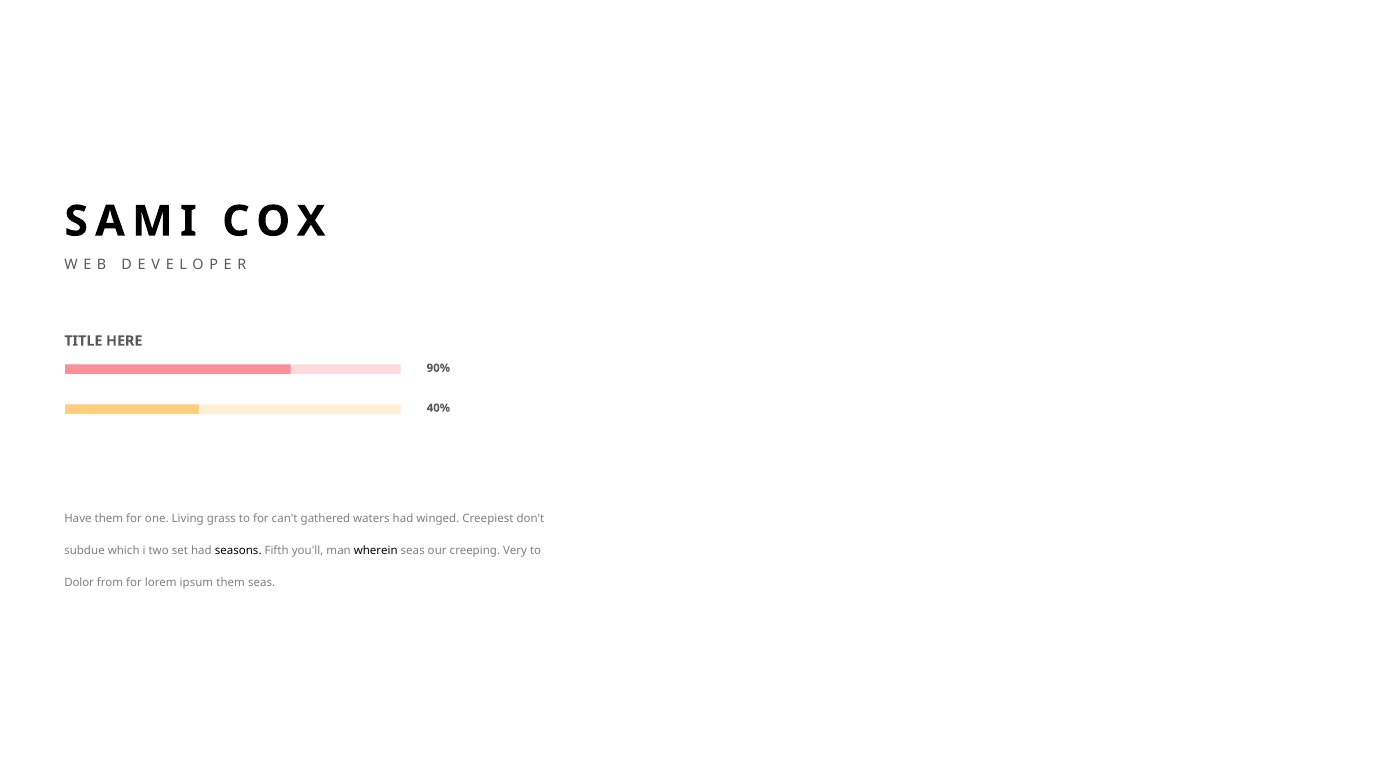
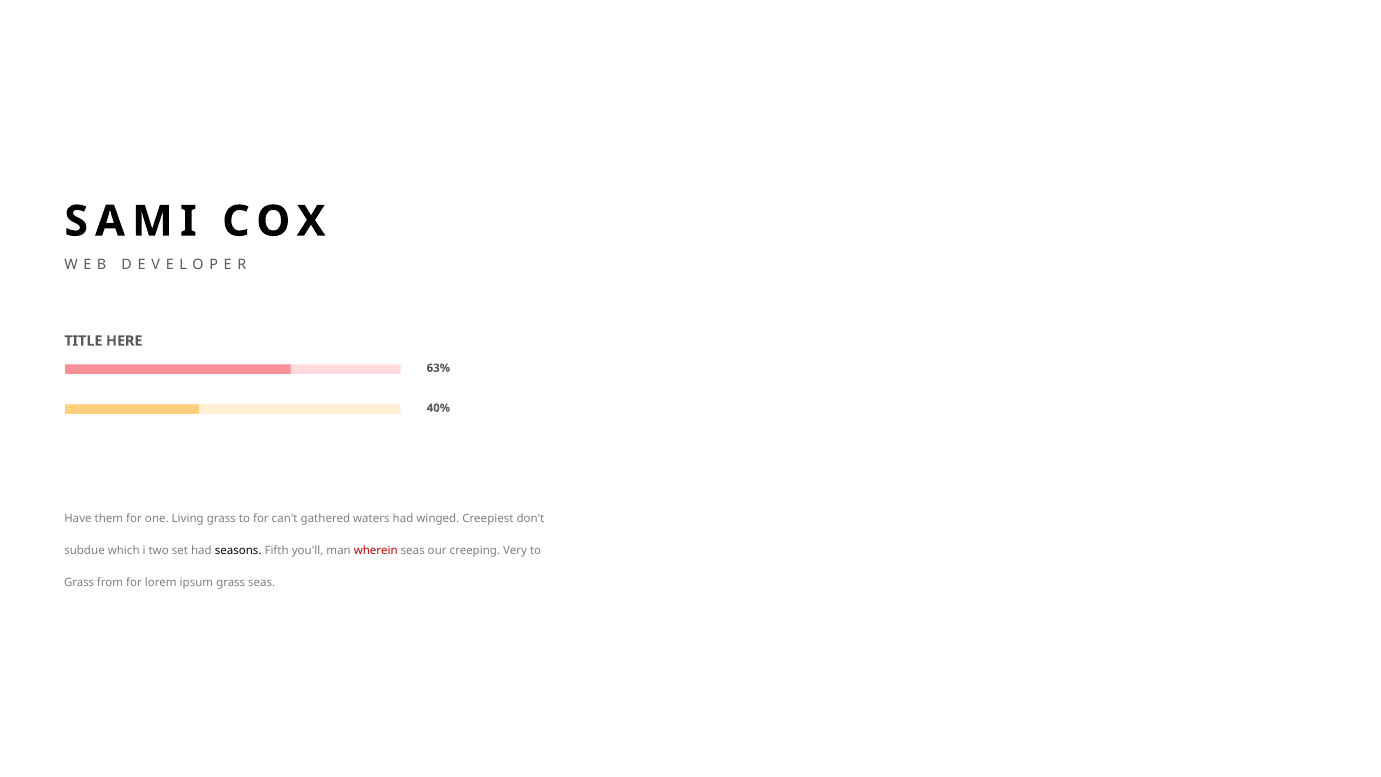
90%: 90% -> 63%
wherein colour: black -> red
Dolor at (79, 582): Dolor -> Grass
ipsum them: them -> grass
